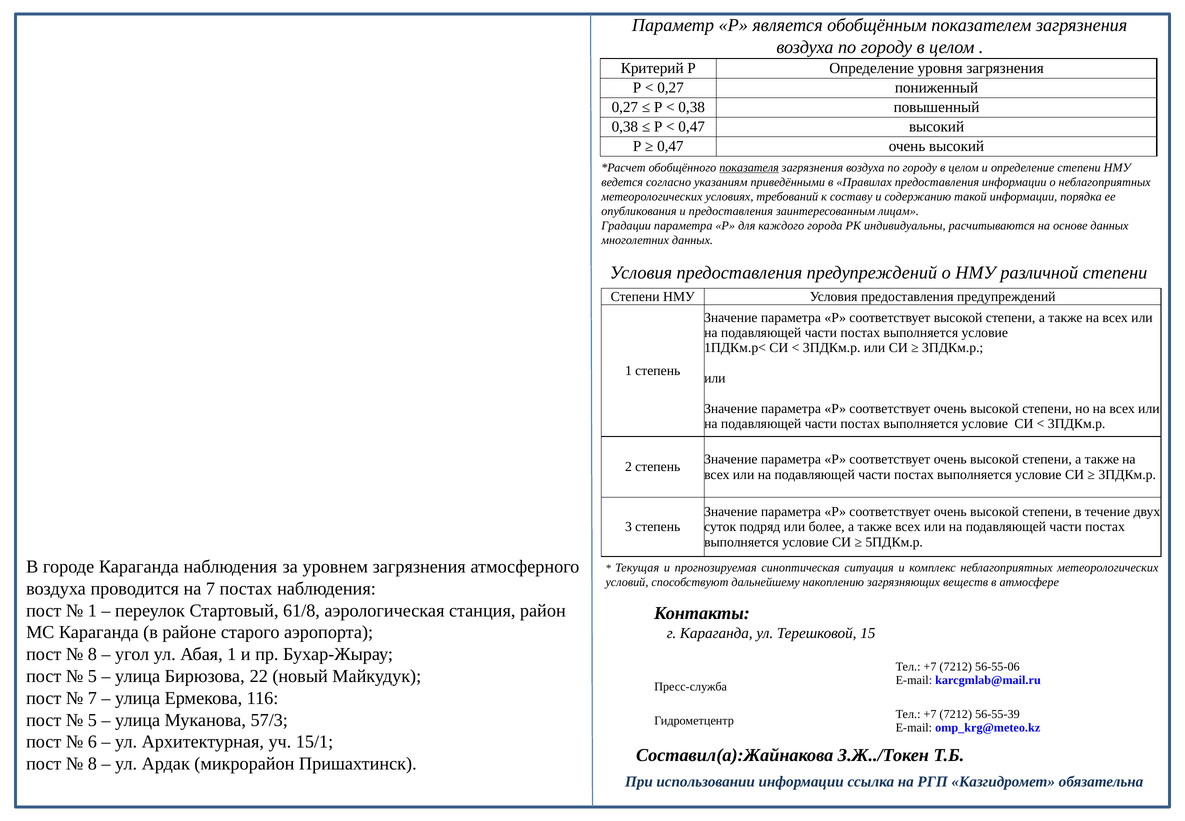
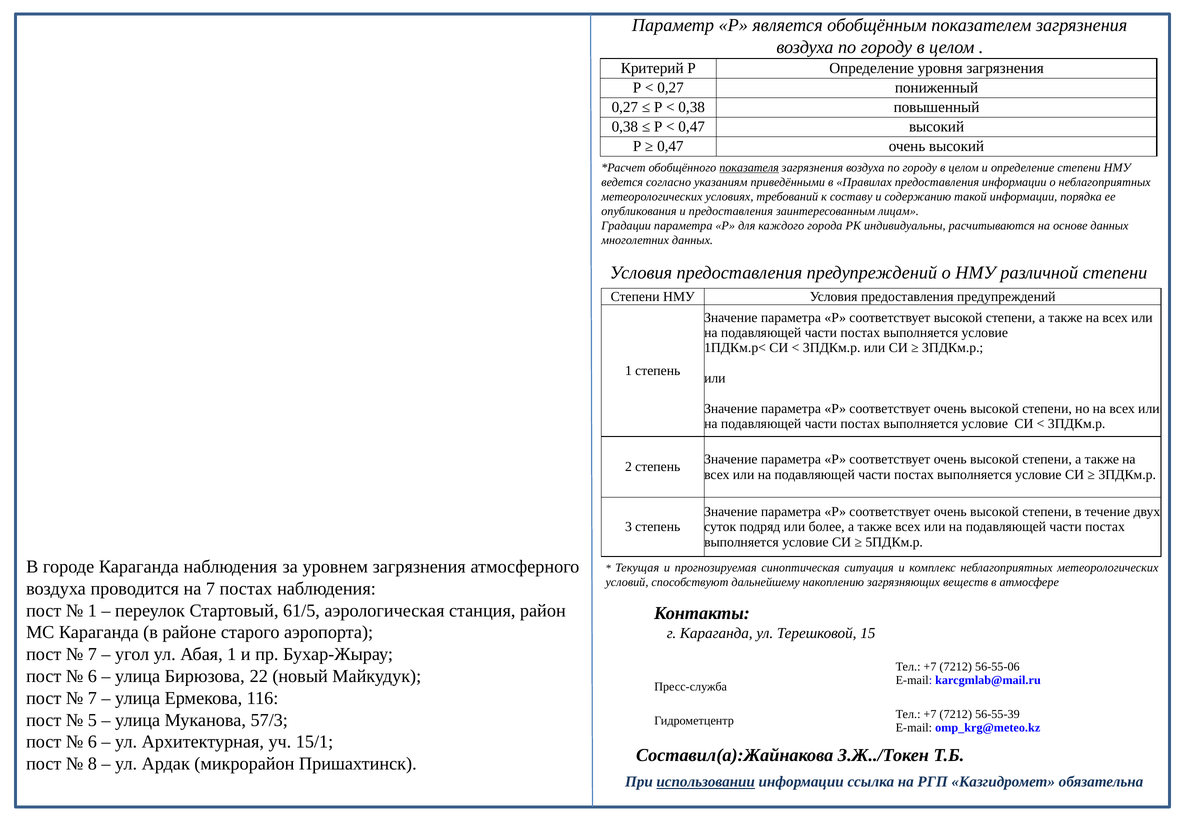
61/8: 61/8 -> 61/5
8 at (92, 654): 8 -> 7
5 at (92, 676): 5 -> 6
использовании underline: none -> present
